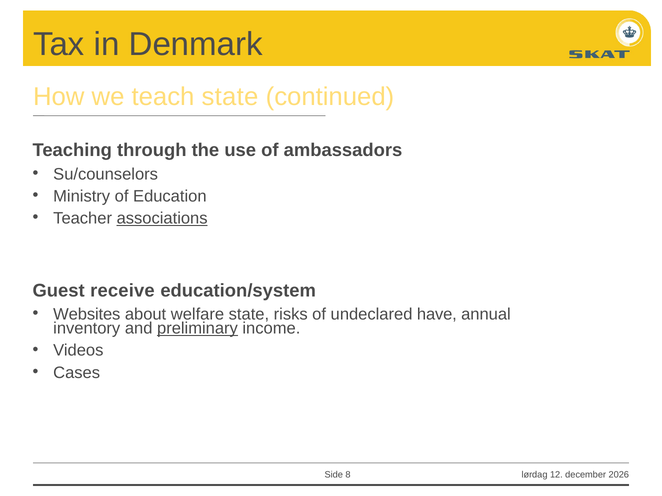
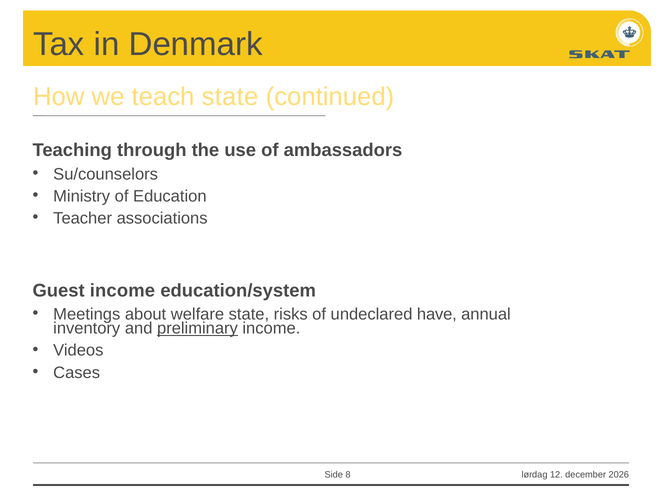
associations underline: present -> none
Guest receive: receive -> income
Websites: Websites -> Meetings
